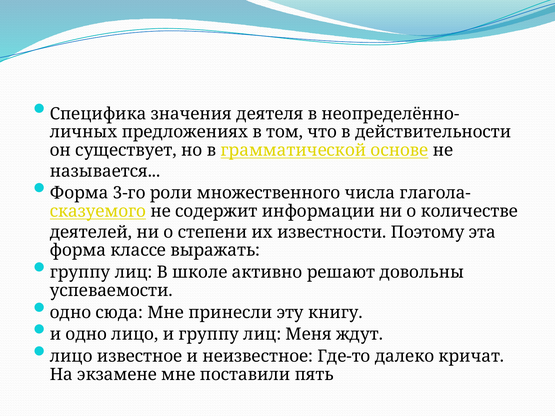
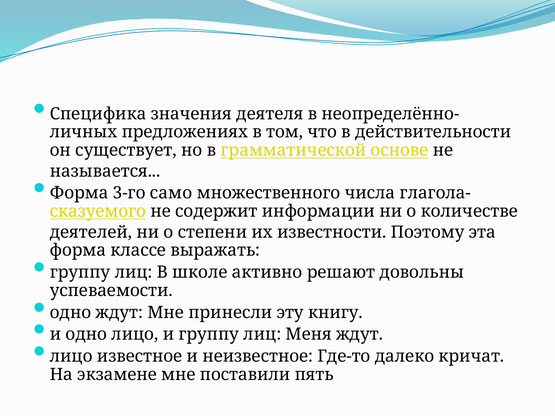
роли: роли -> само
одно сюда: сюда -> ждут
